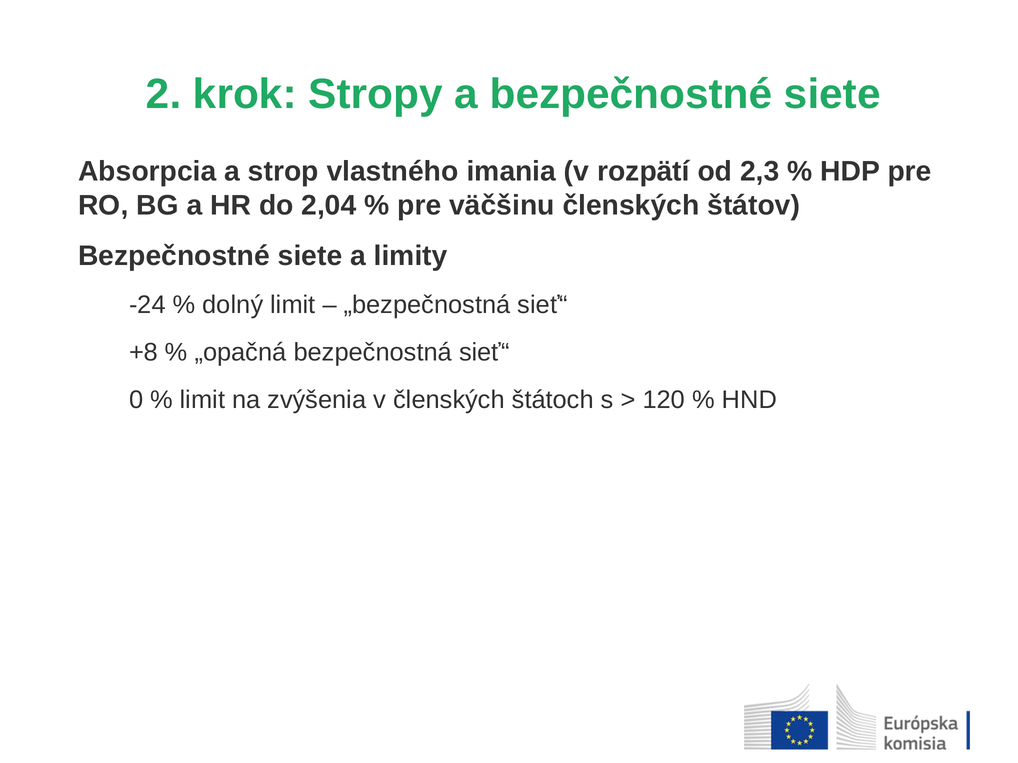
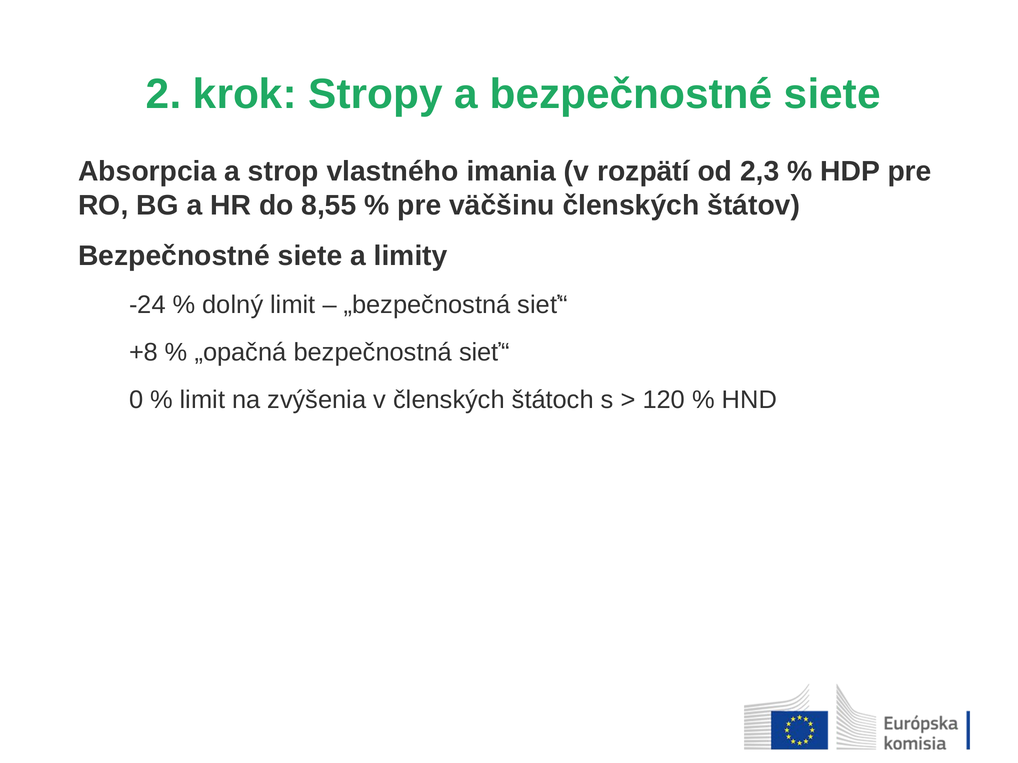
2,04: 2,04 -> 8,55
